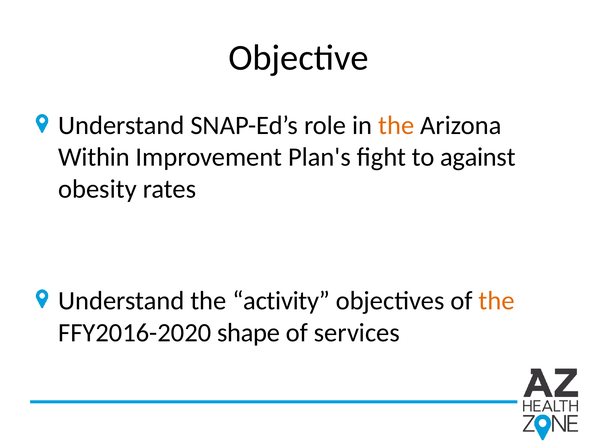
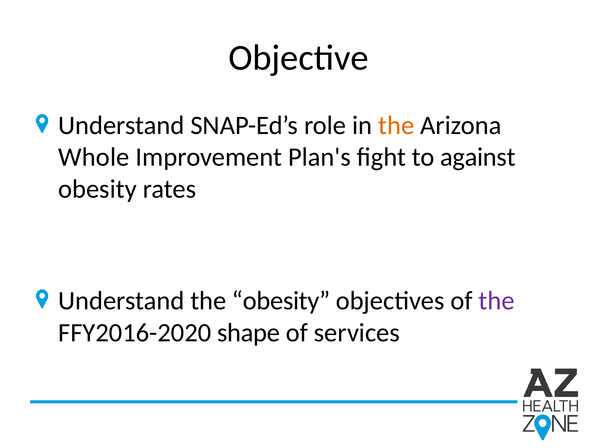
Within: Within -> Whole
the activity: activity -> obesity
the at (497, 301) colour: orange -> purple
